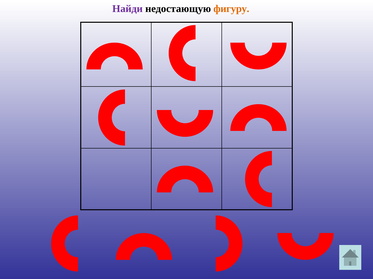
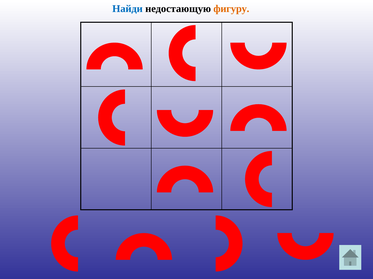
Найди colour: purple -> blue
